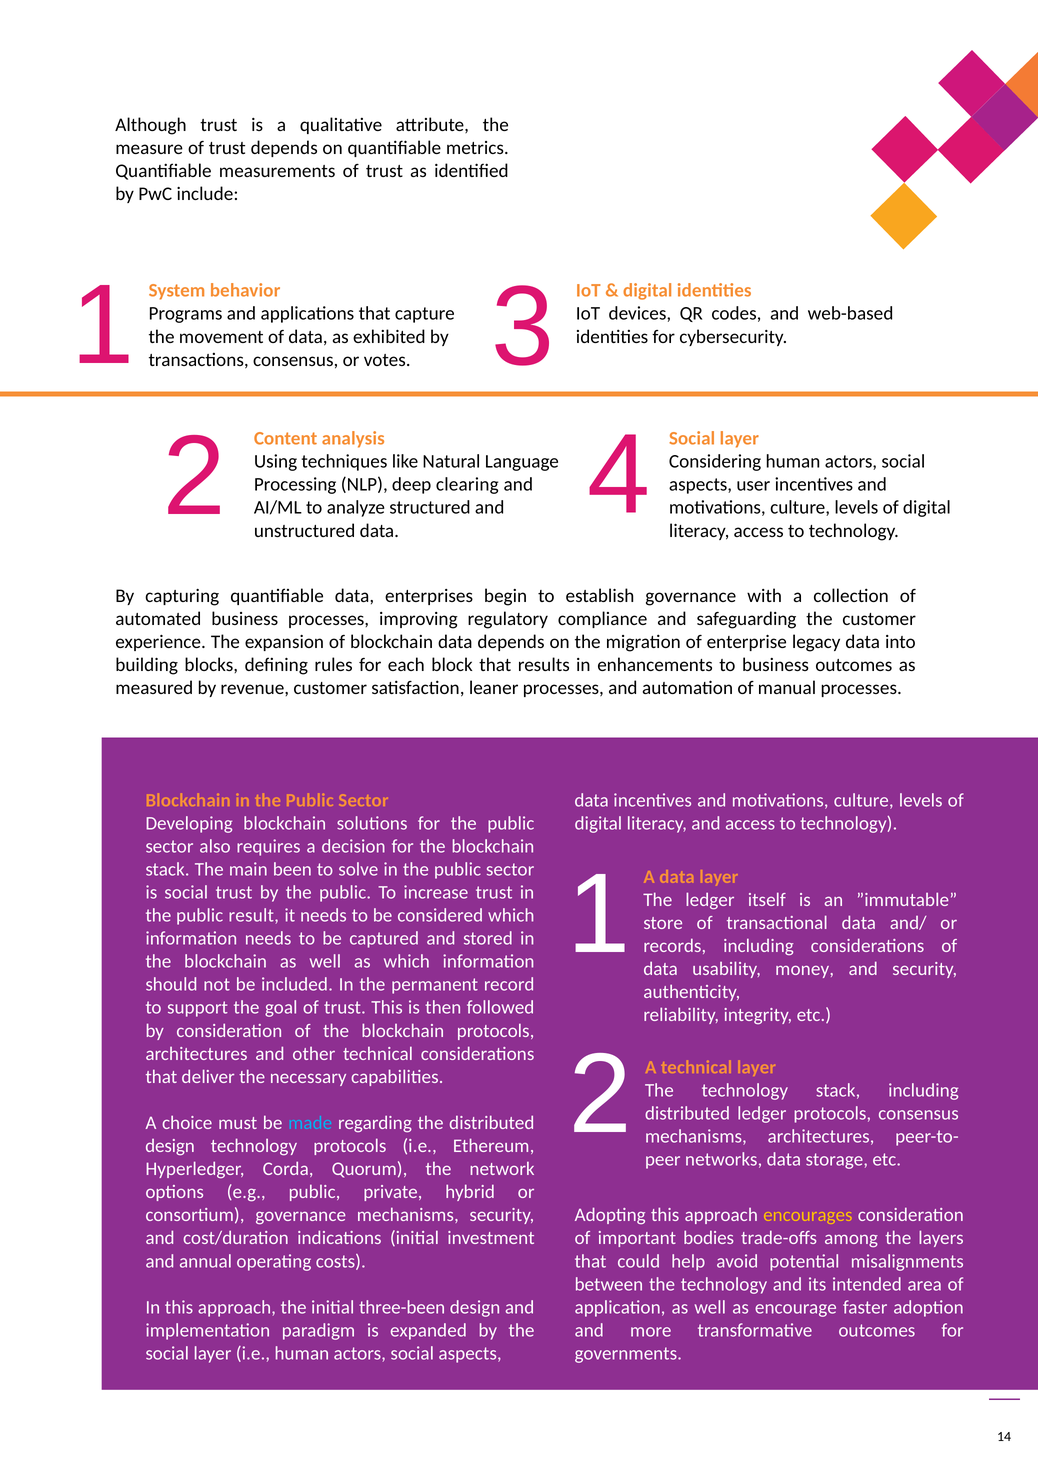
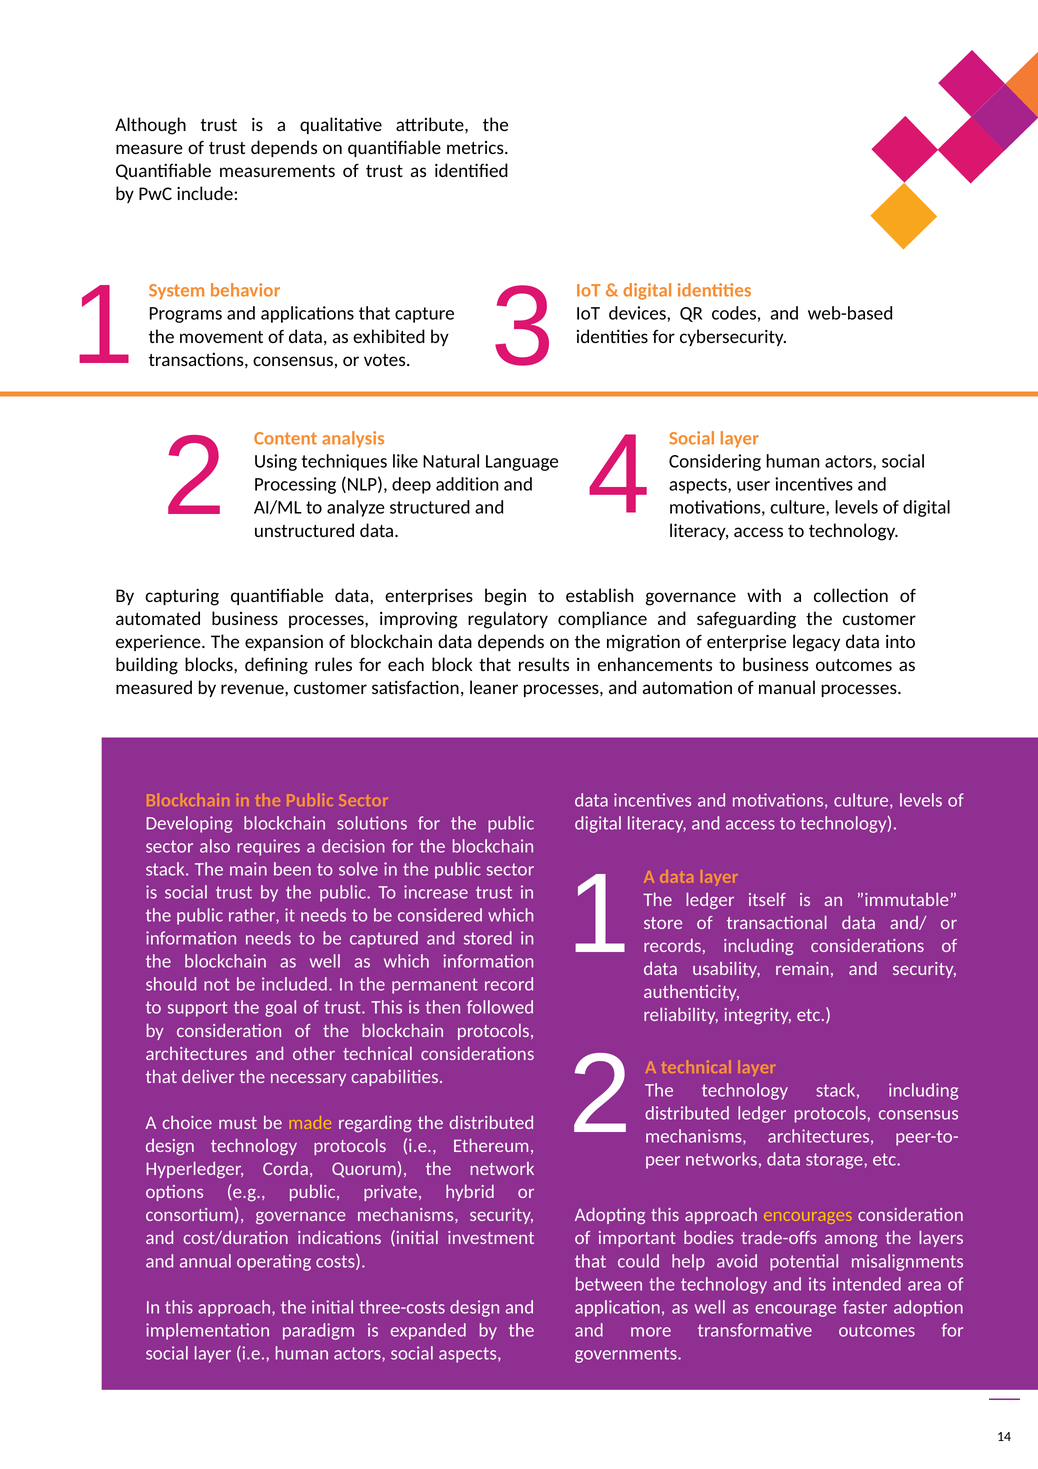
clearing: clearing -> addition
result: result -> rather
money: money -> remain
made colour: light blue -> yellow
three-been: three-been -> three-costs
